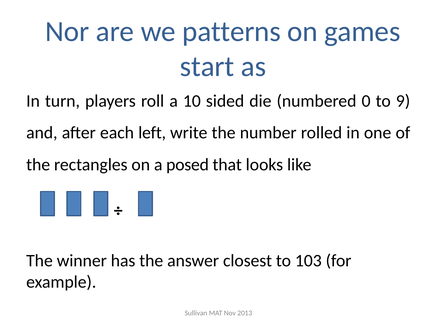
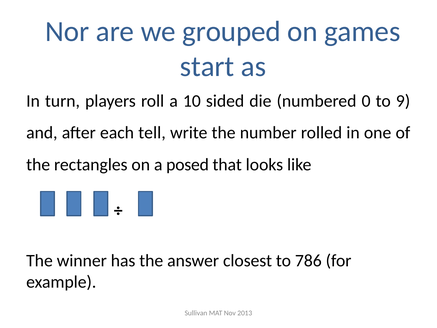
patterns: patterns -> grouped
left: left -> tell
103: 103 -> 786
